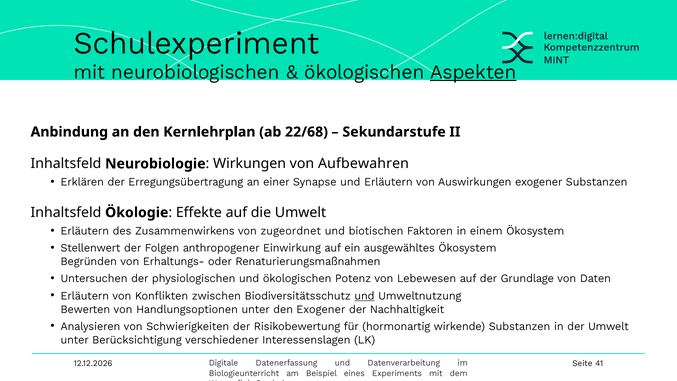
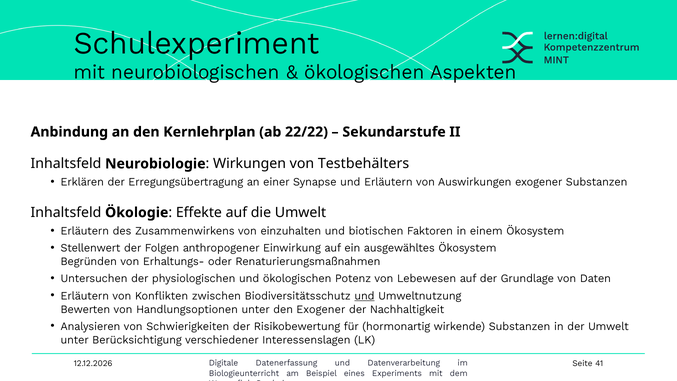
Aspekten underline: present -> none
22/68: 22/68 -> 22/22
Aufbewahren: Aufbewahren -> Testbehälters
zugeordnet: zugeordnet -> einzuhalten
